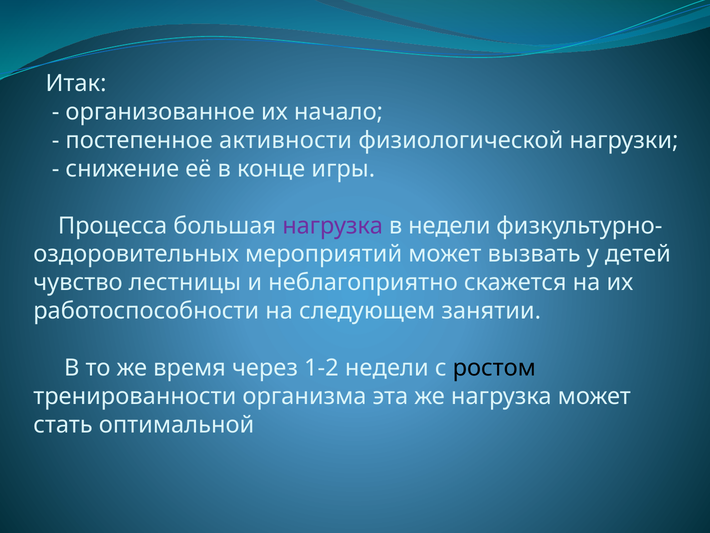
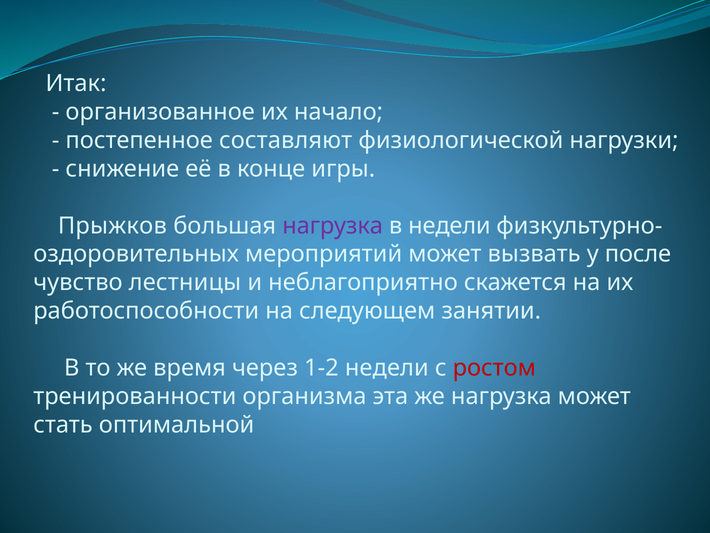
активности: активности -> составляют
Процесса: Процесса -> Прыжков
детей: детей -> после
ростом colour: black -> red
